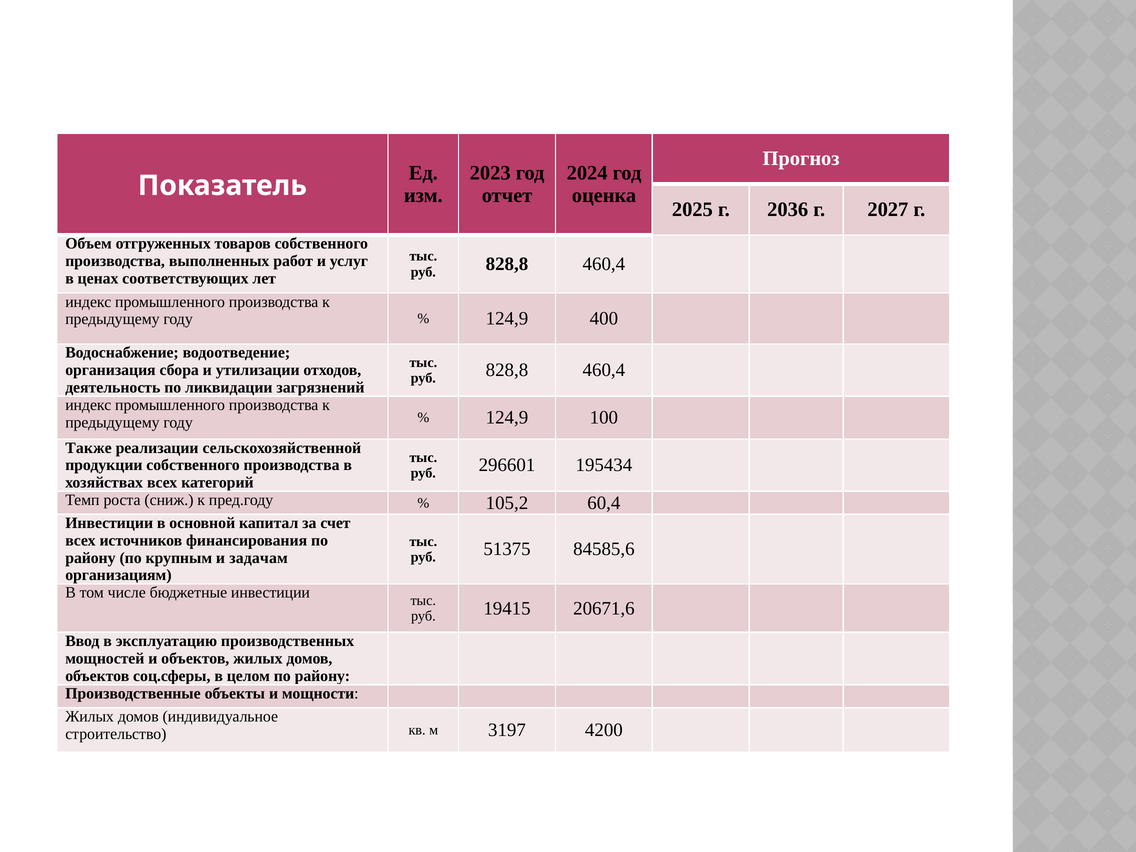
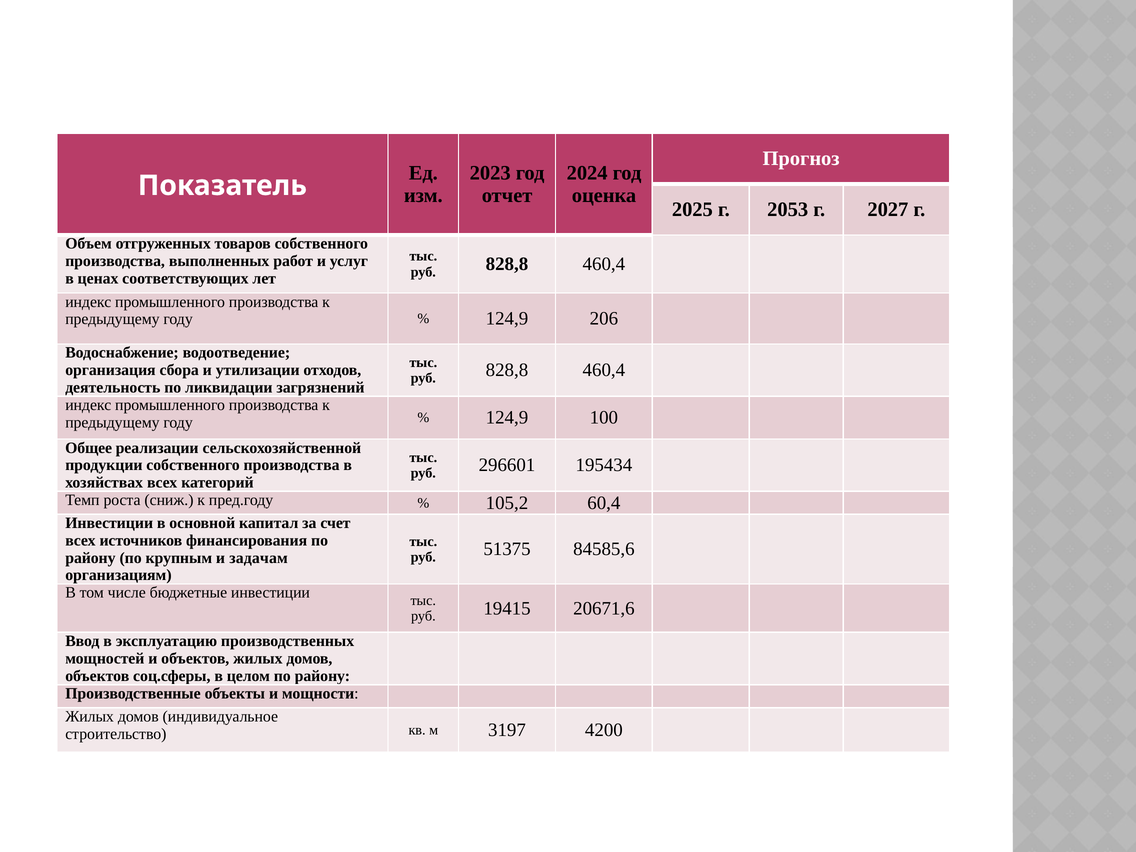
2036: 2036 -> 2053
400: 400 -> 206
Также: Также -> Общее
